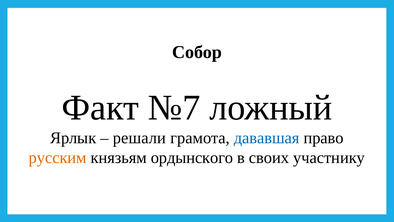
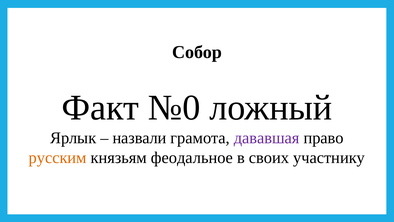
№7: №7 -> №0
решали: решали -> назвали
дававшая colour: blue -> purple
ордынского: ордынского -> феодальное
